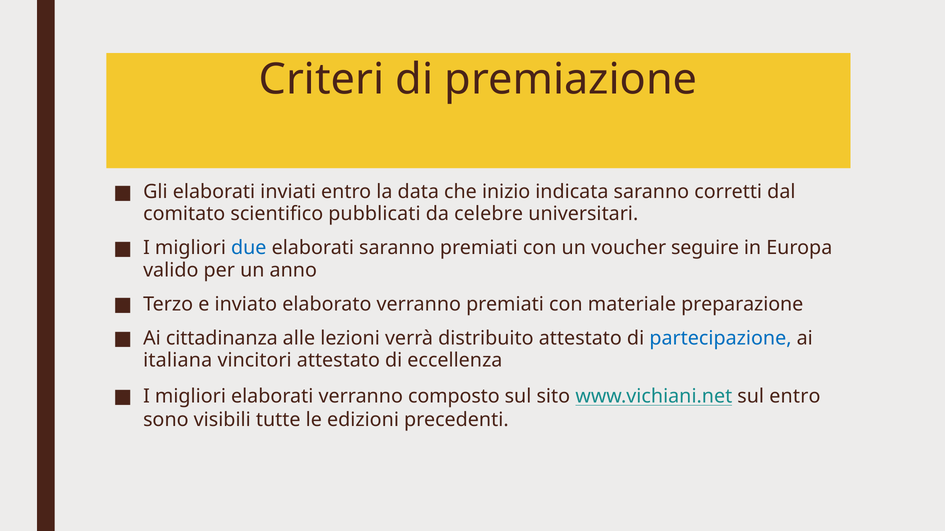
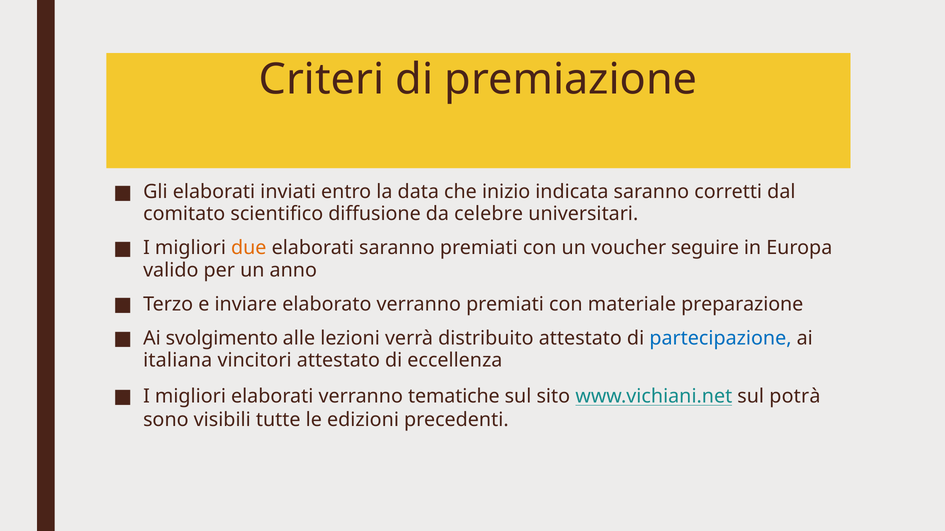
pubblicati: pubblicati -> diffusione
due colour: blue -> orange
inviato: inviato -> inviare
cittadinanza: cittadinanza -> svolgimento
composto: composto -> tematiche
sul entro: entro -> potrà
